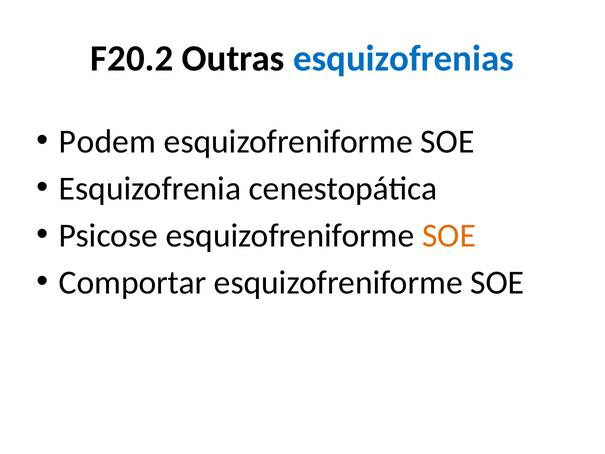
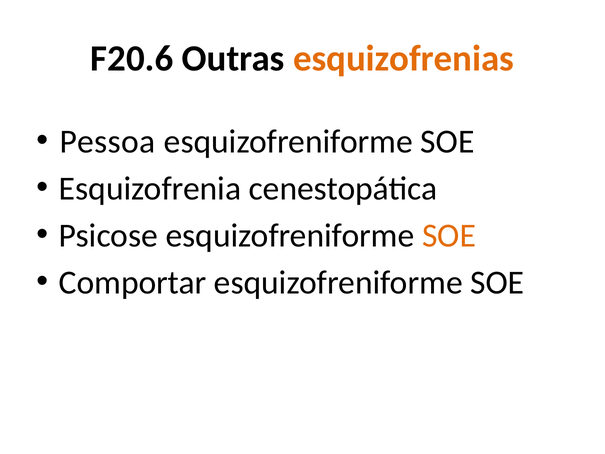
F20.2: F20.2 -> F20.6
esquizofrenias colour: blue -> orange
Podem: Podem -> Pessoa
